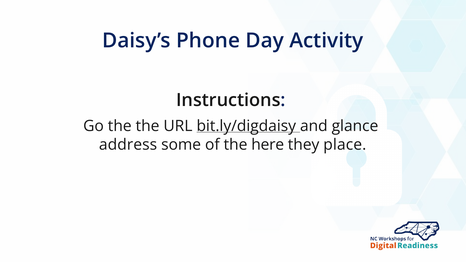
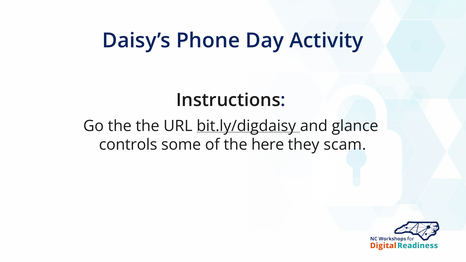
address: address -> controls
place: place -> scam
